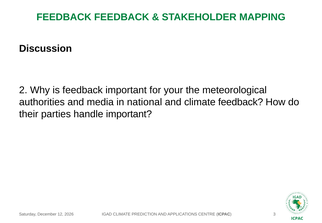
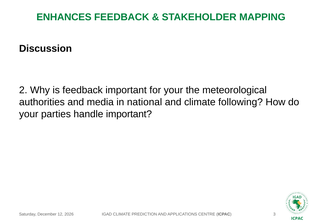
FEEDBACK at (64, 17): FEEDBACK -> ENHANCES
climate feedback: feedback -> following
their at (29, 114): their -> your
